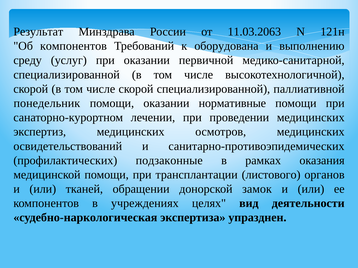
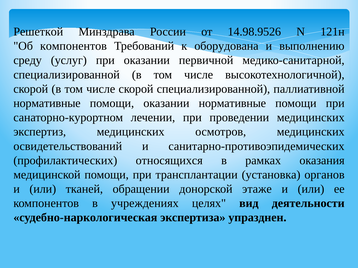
Результат: Результат -> Решеткой
11.03.2063: 11.03.2063 -> 14.98.9526
понедельник at (47, 103): понедельник -> нормативные
подзаконные: подзаконные -> относящихся
листового: листового -> установка
замок: замок -> этаже
